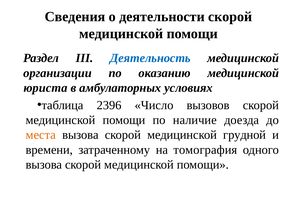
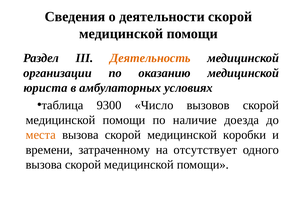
Деятельность colour: blue -> orange
2396: 2396 -> 9300
грудной: грудной -> коробки
томография: томография -> отсутствует
